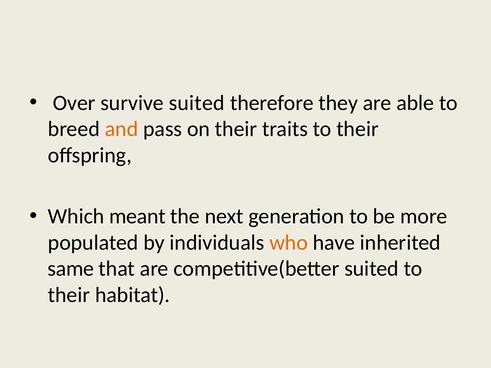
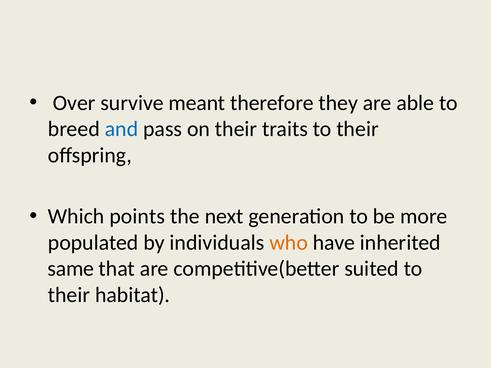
survive suited: suited -> meant
and colour: orange -> blue
meant: meant -> points
